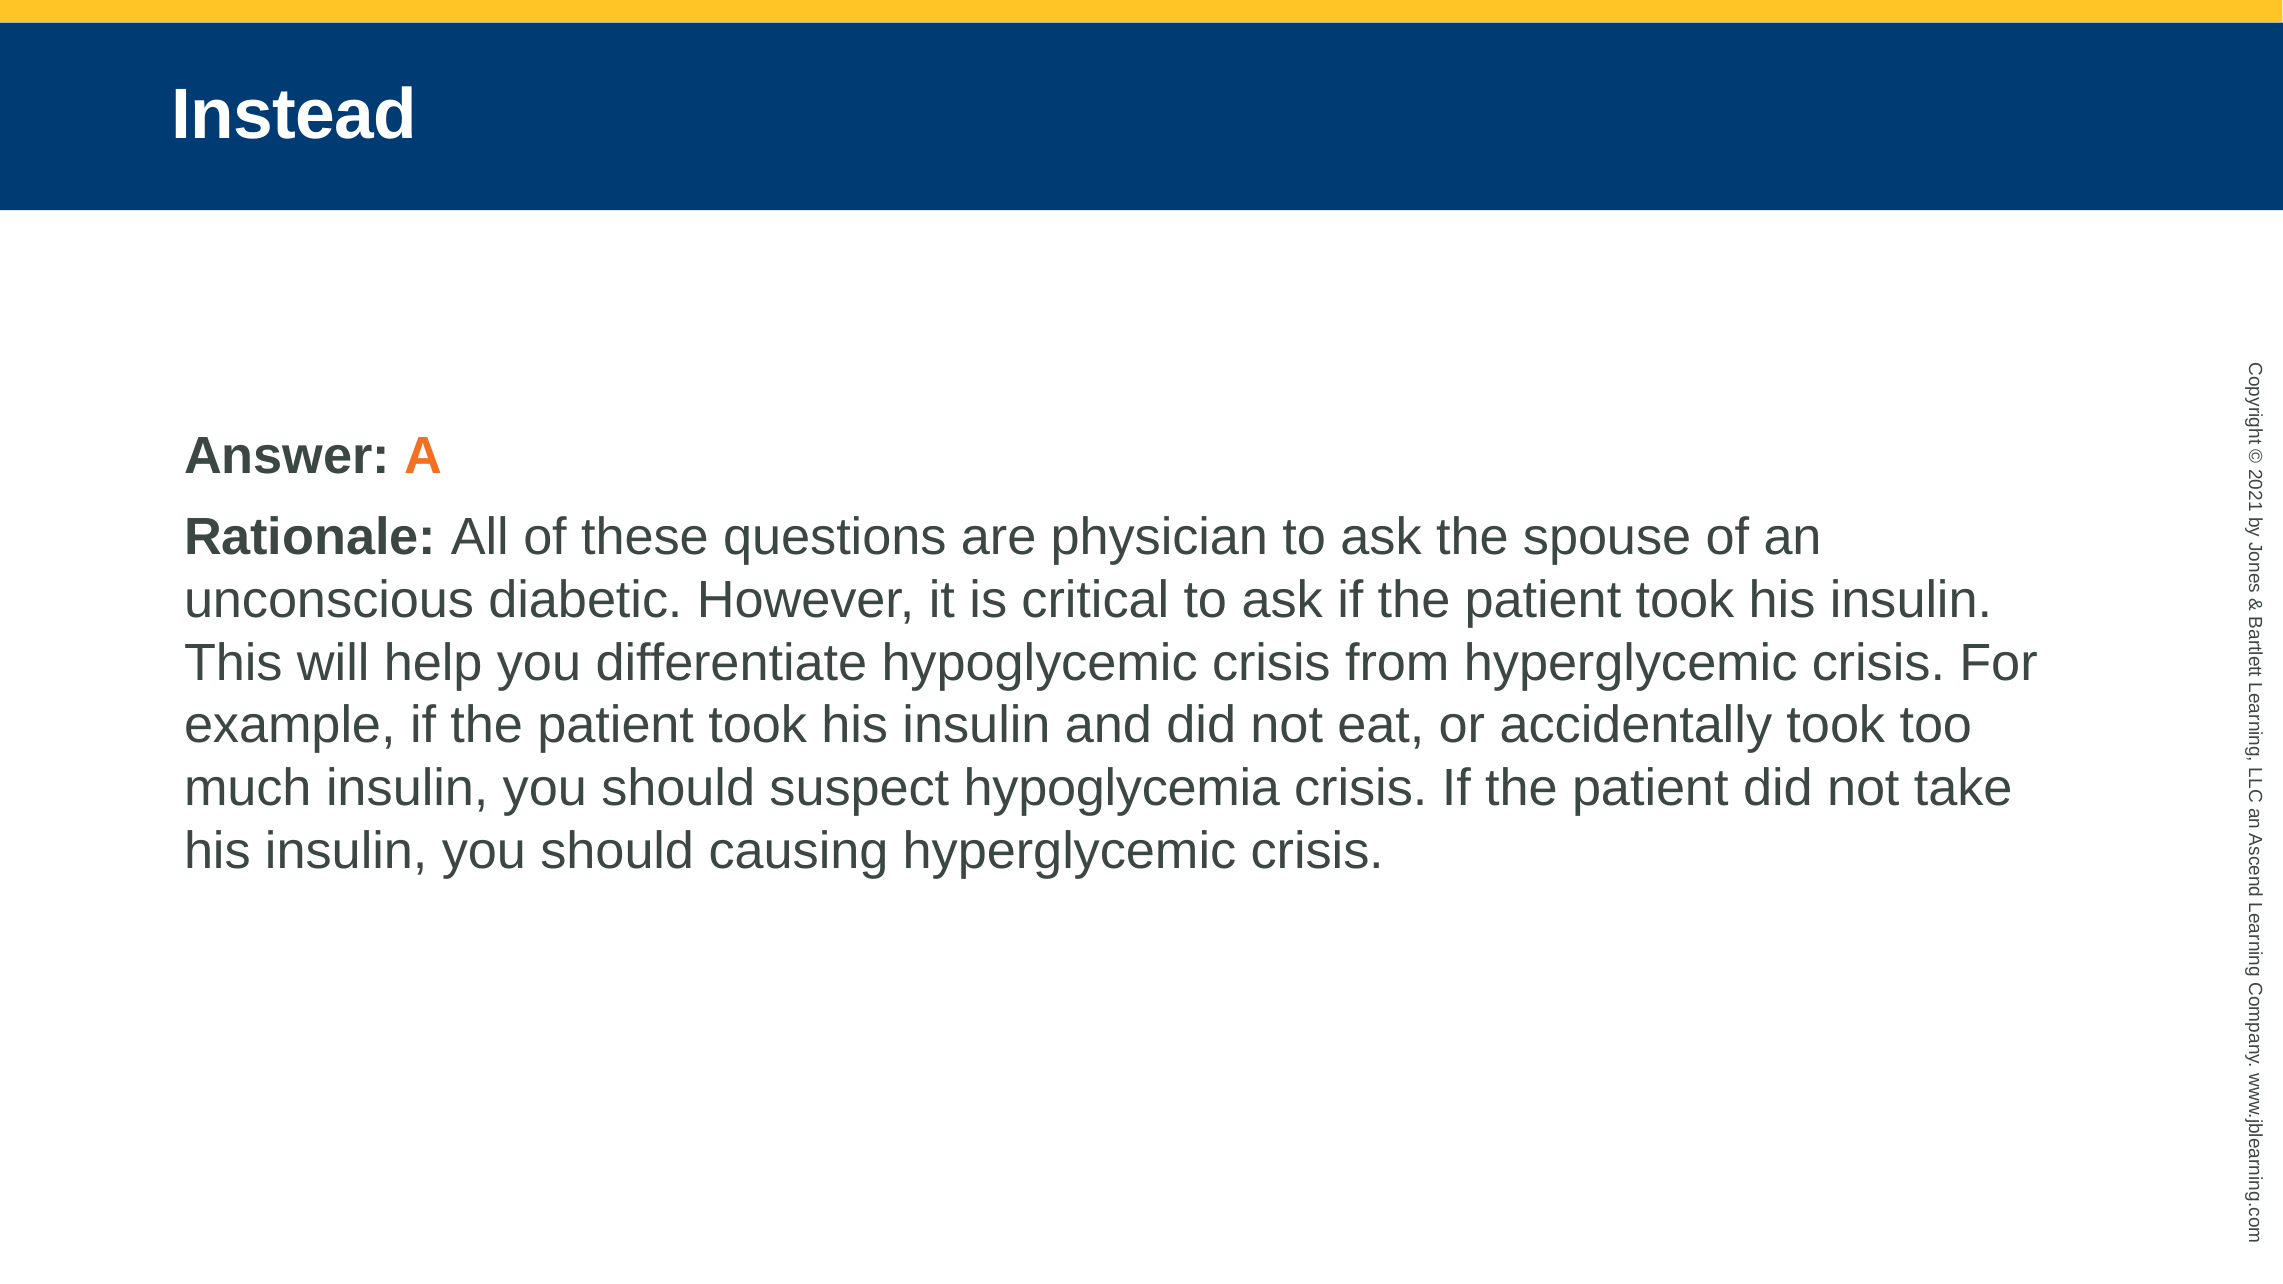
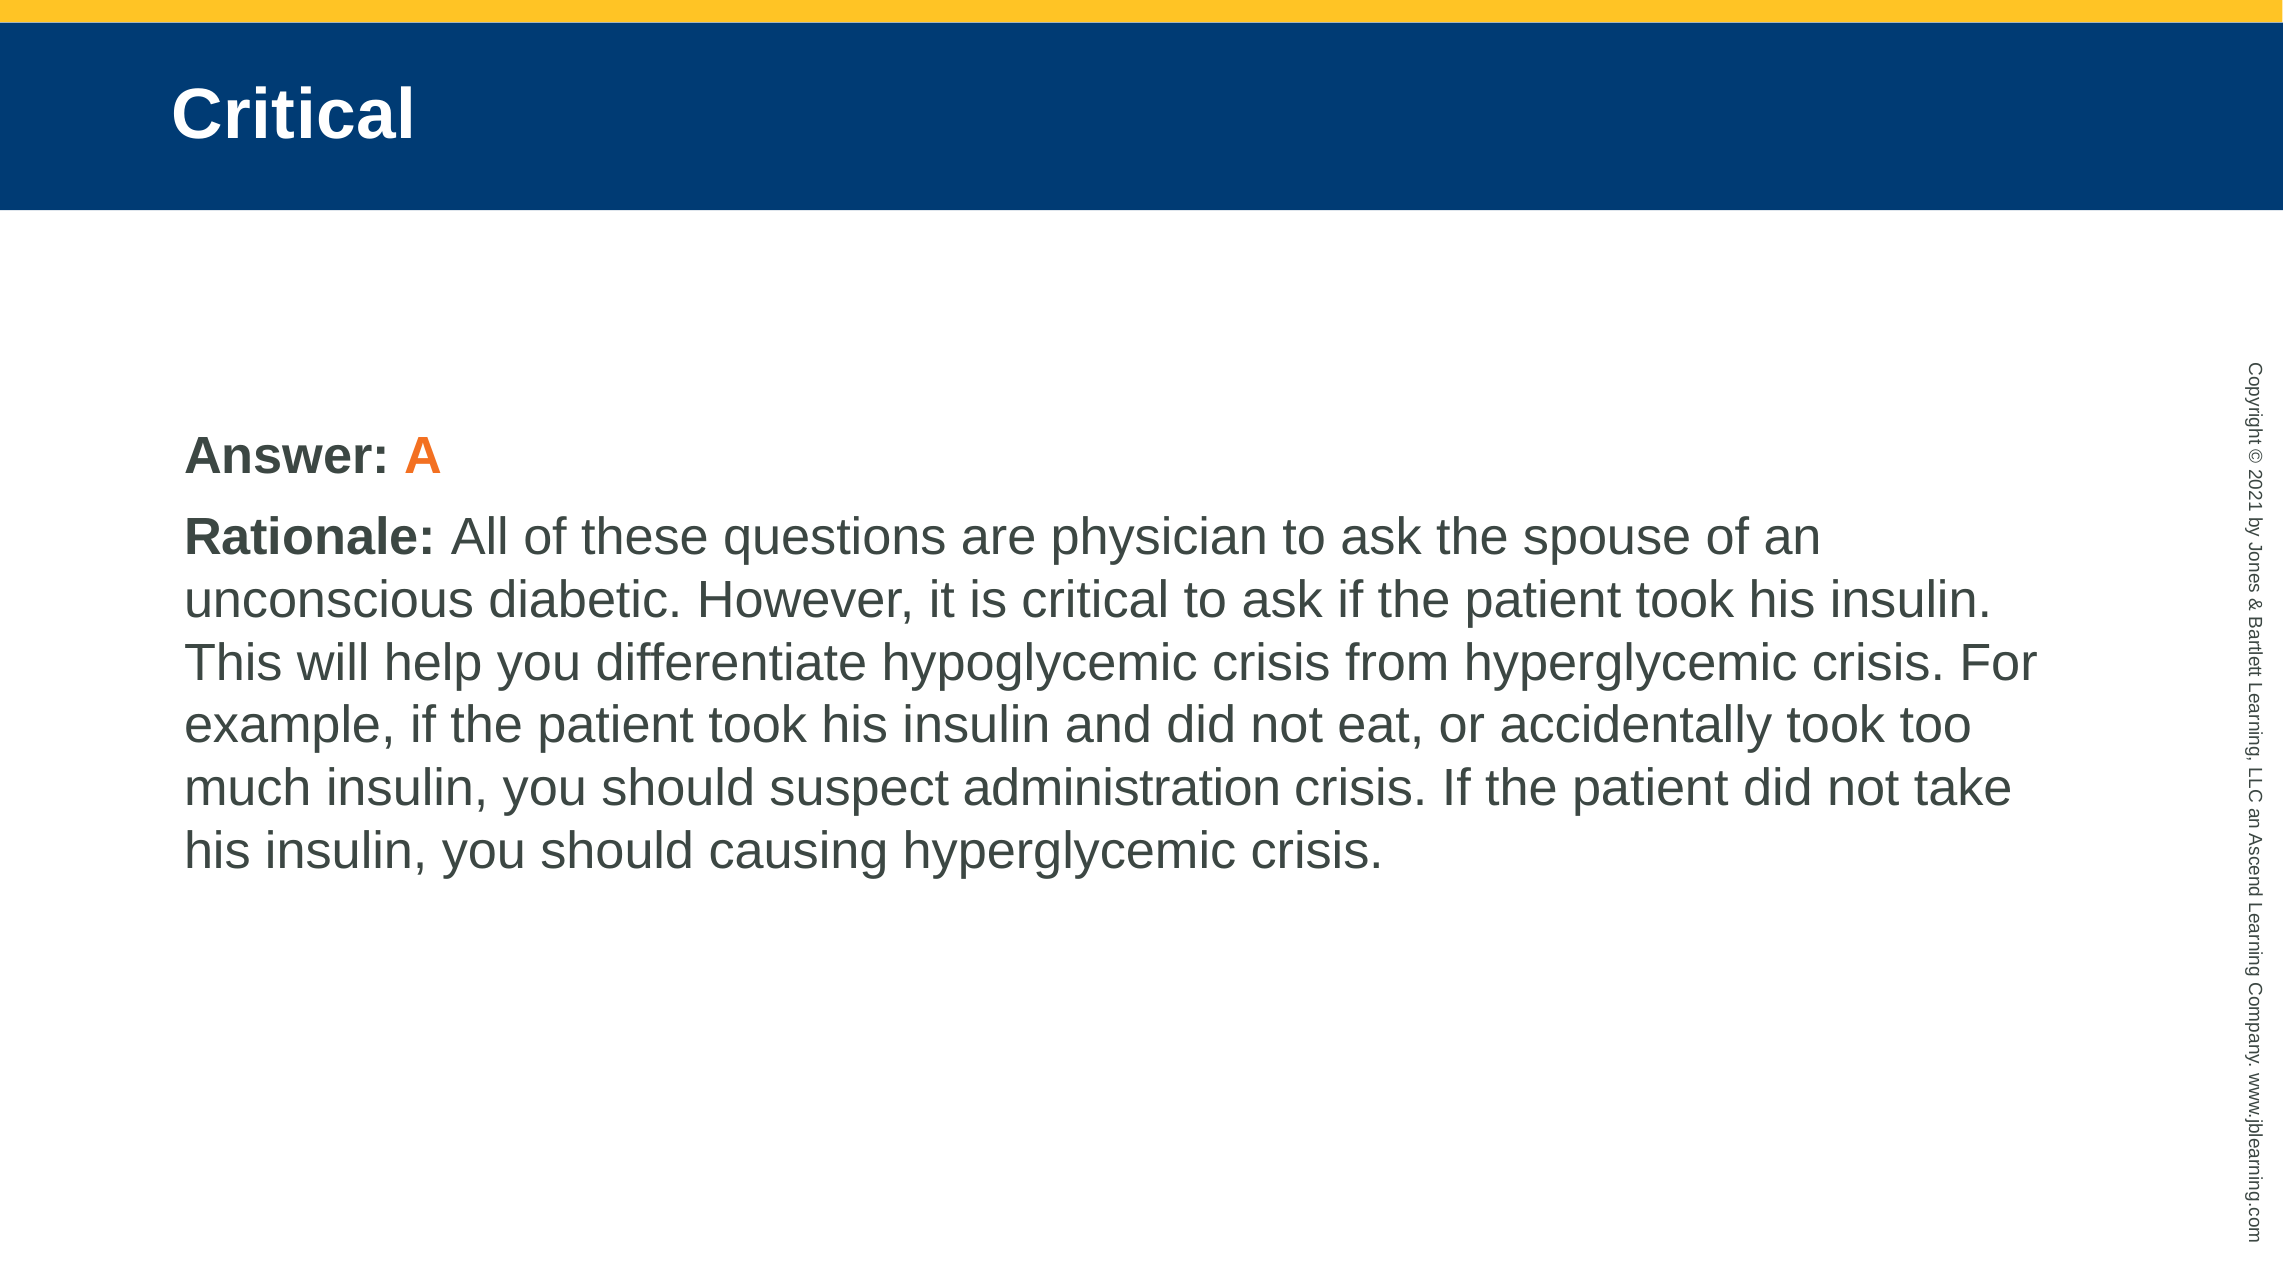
Instead at (294, 115): Instead -> Critical
hypoglycemia: hypoglycemia -> administration
